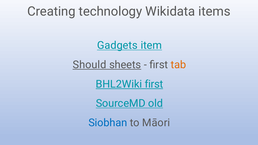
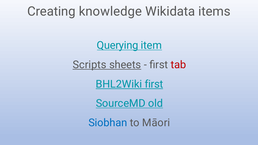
technology: technology -> knowledge
Gadgets: Gadgets -> Querying
Should: Should -> Scripts
tab colour: orange -> red
